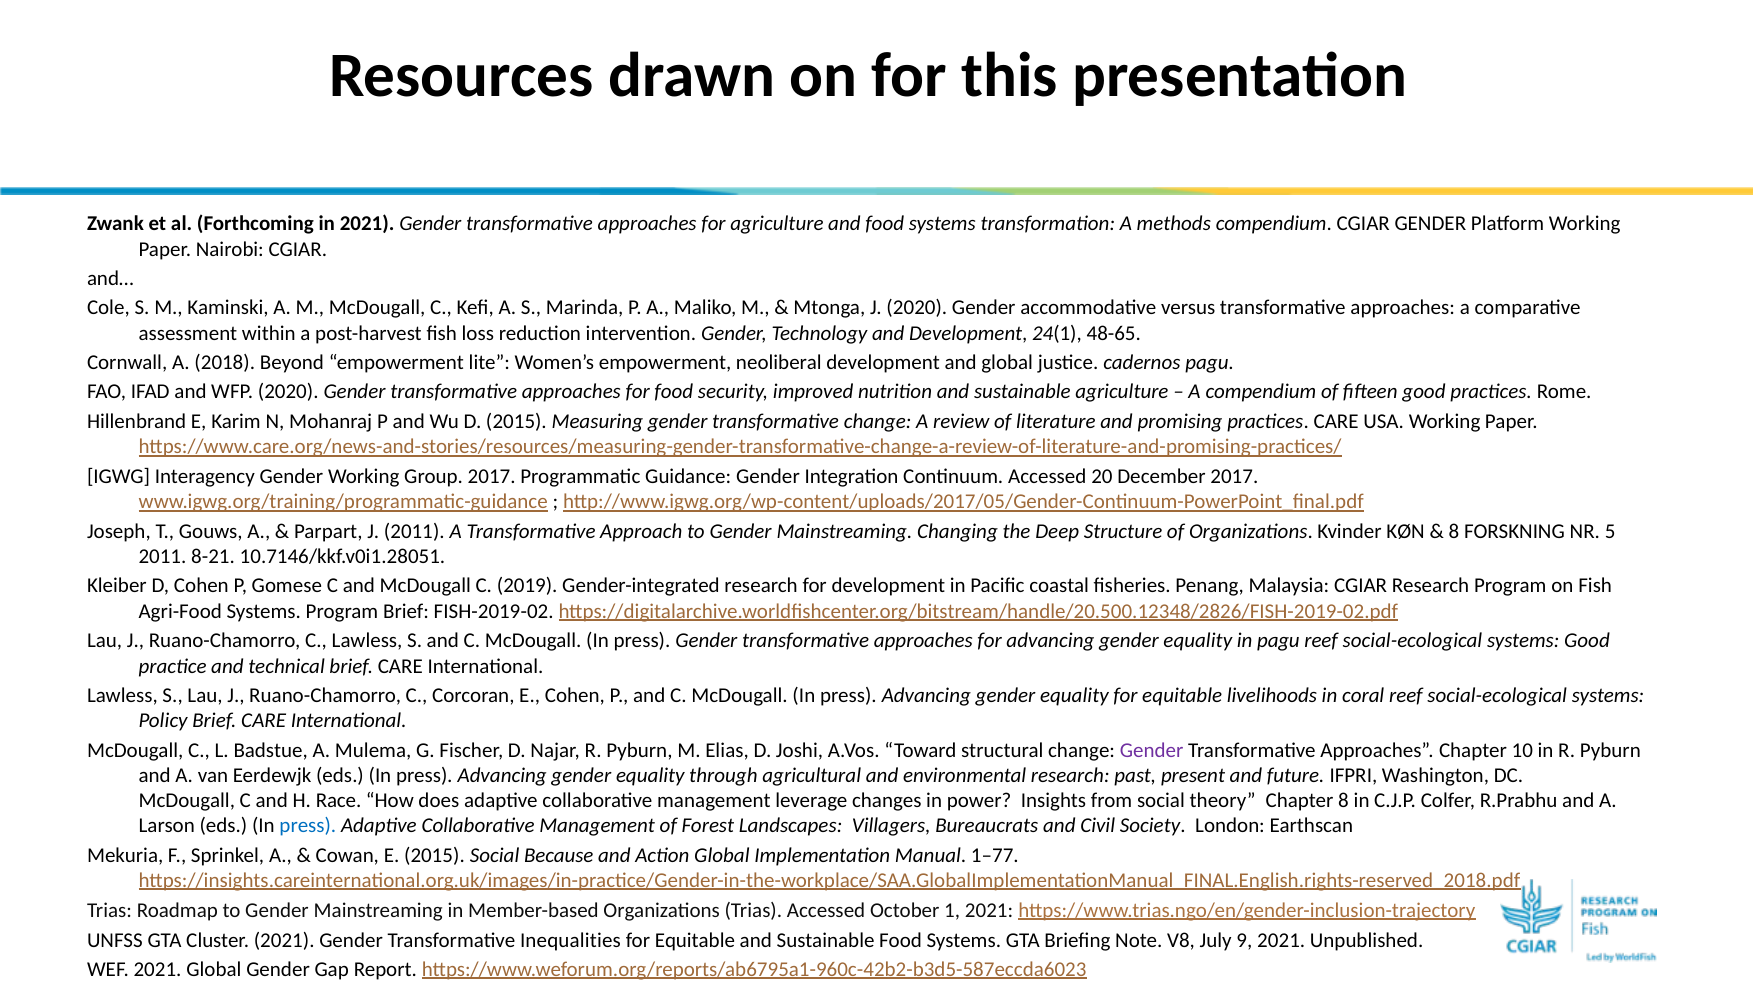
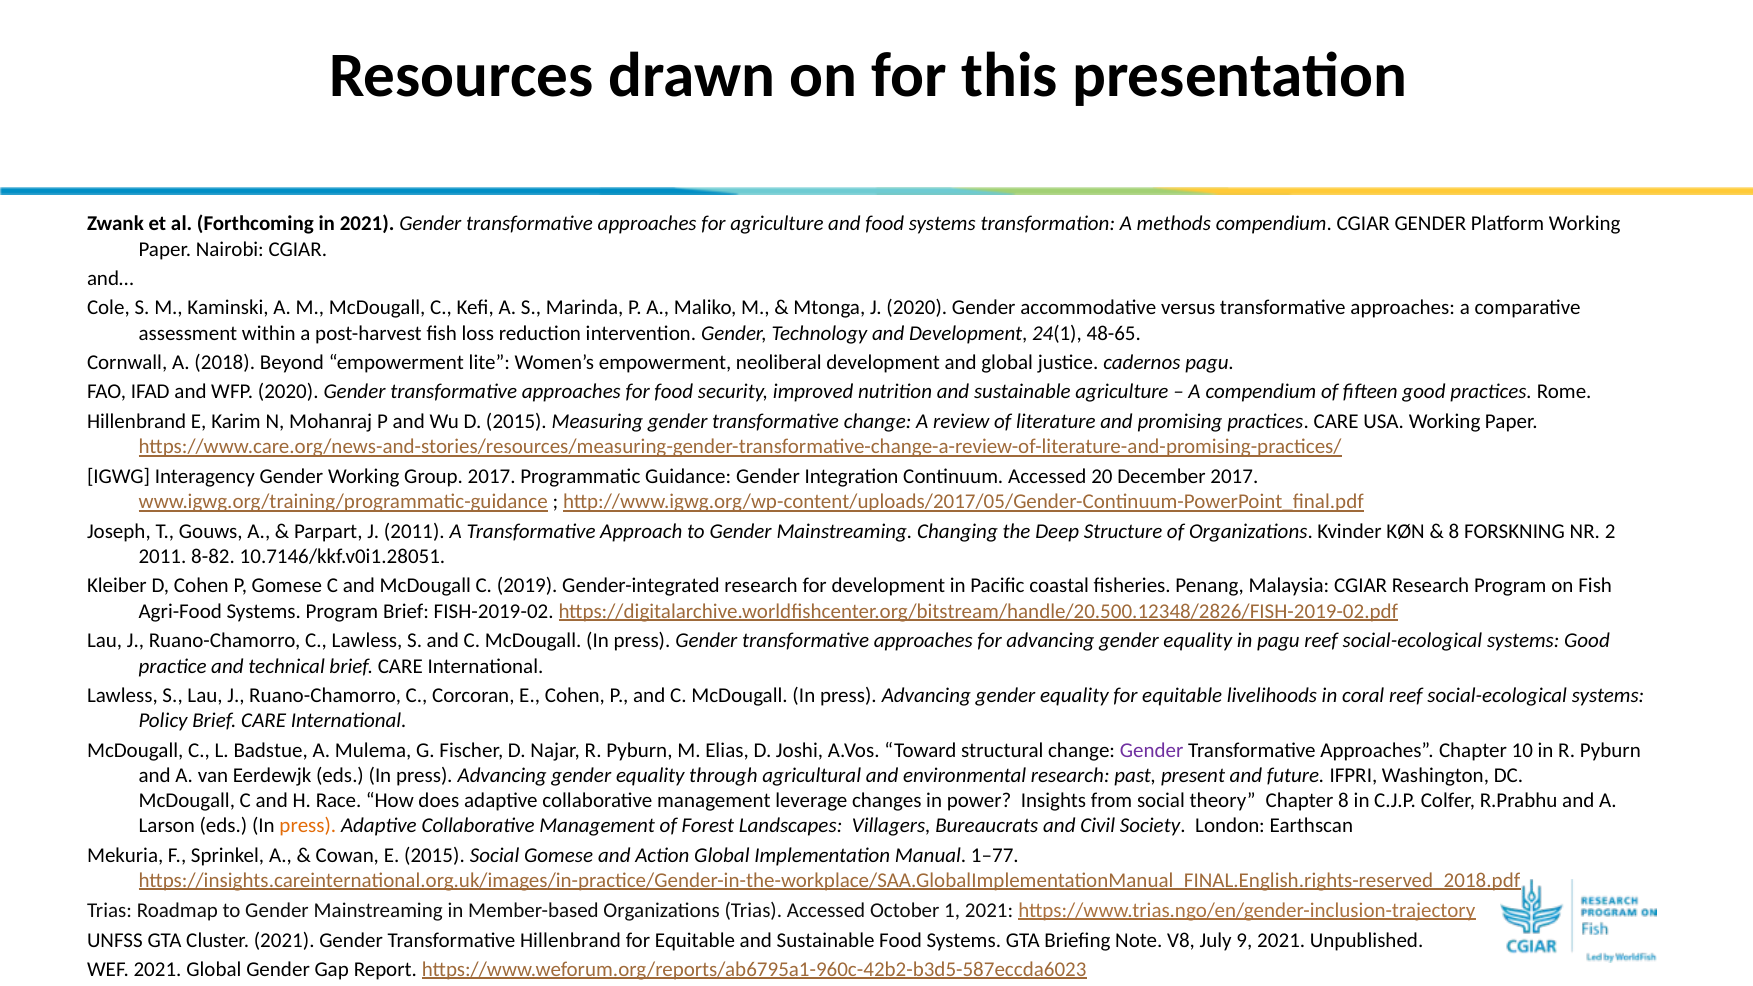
5: 5 -> 2
8-21: 8-21 -> 8-82
press at (308, 826) colour: blue -> orange
Social Because: Because -> Gomese
Transformative Inequalities: Inequalities -> Hillenbrand
